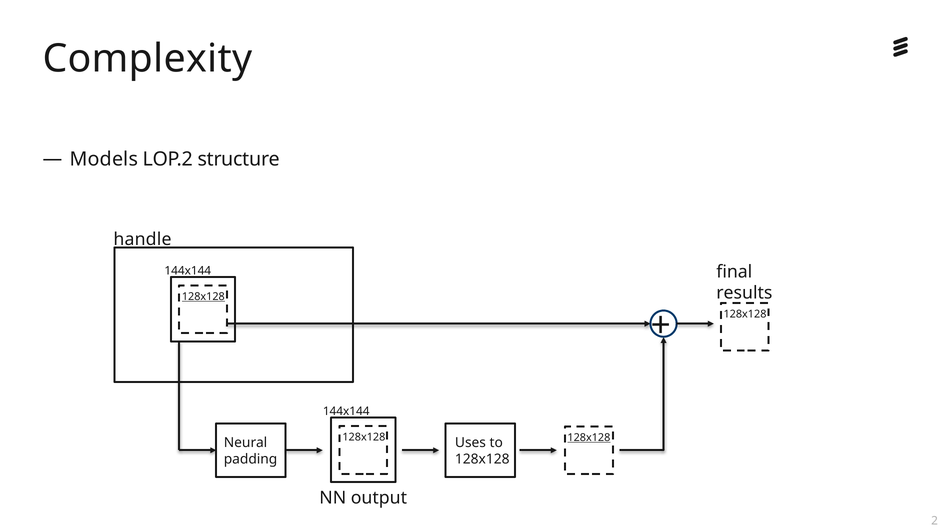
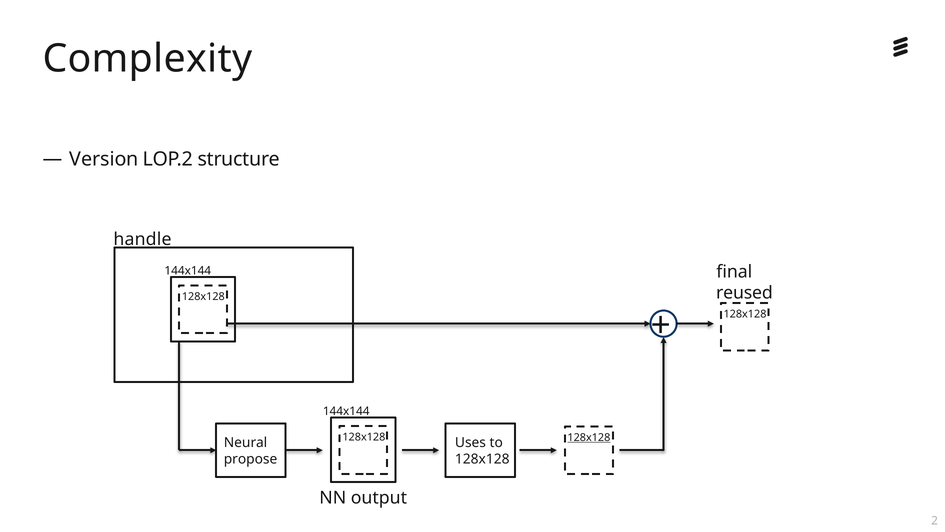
Models: Models -> Version
results: results -> reused
128x128 at (203, 296) underline: present -> none
padding: padding -> propose
